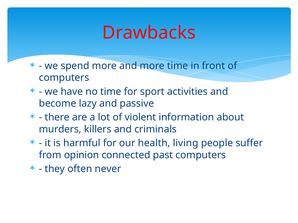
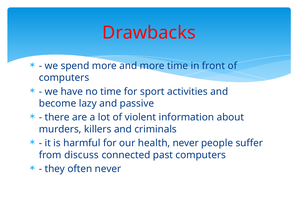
health living: living -> never
opinion: opinion -> discuss
